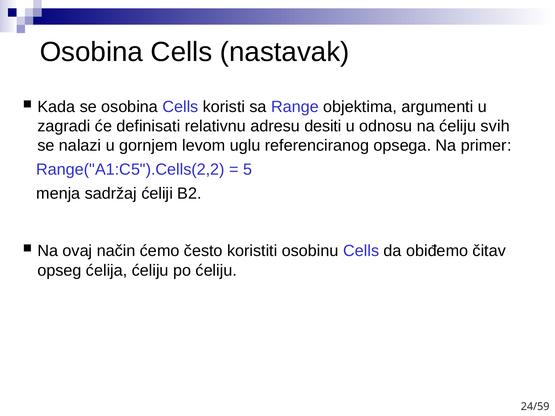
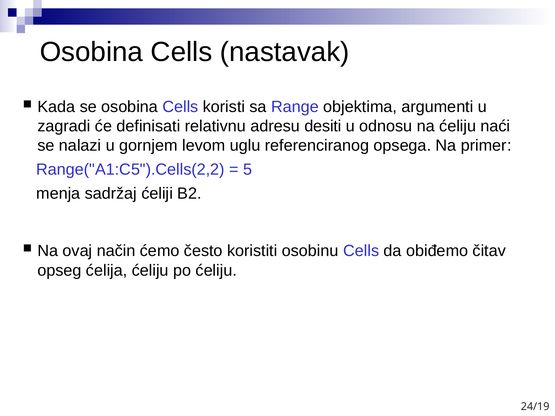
svih: svih -> naći
24/59: 24/59 -> 24/19
